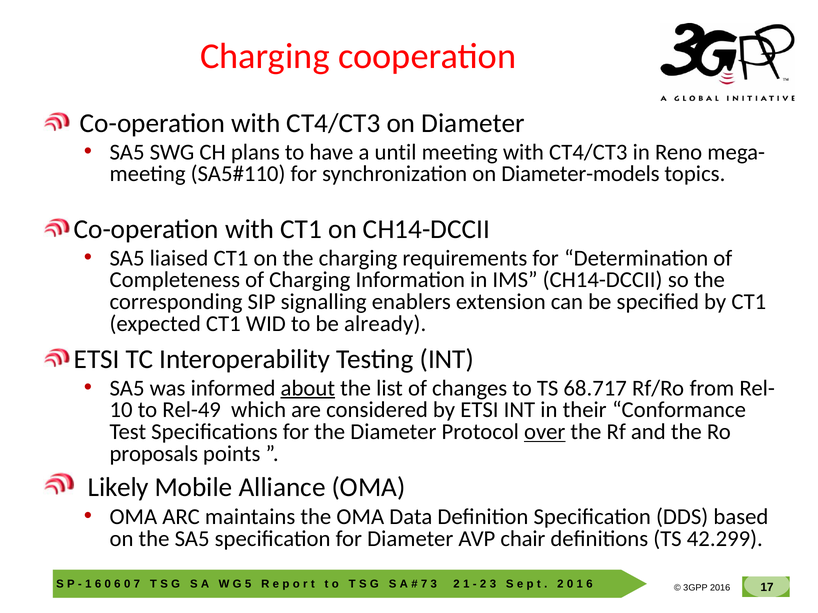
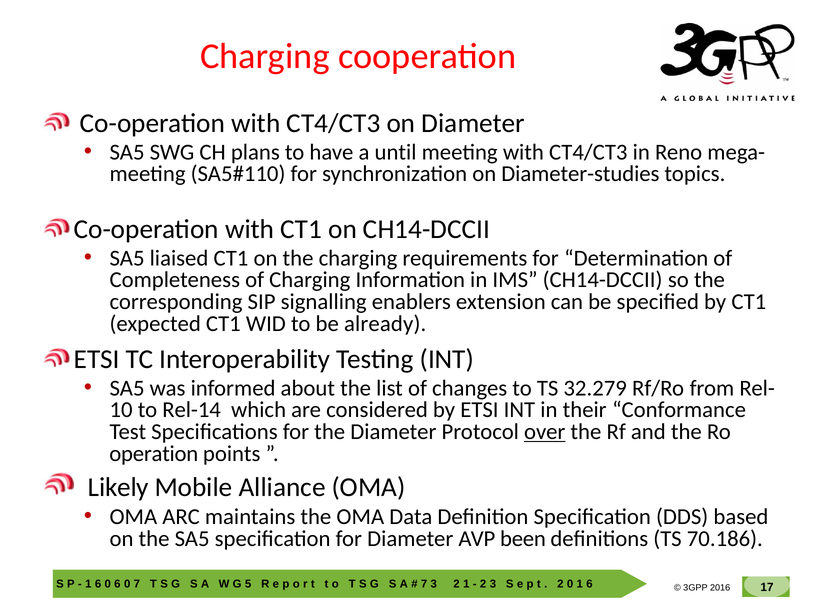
Diameter-models: Diameter-models -> Diameter-studies
about underline: present -> none
68.717: 68.717 -> 32.279
Rel-49: Rel-49 -> Rel-14
proposals: proposals -> operation
chair: chair -> been
42.299: 42.299 -> 70.186
